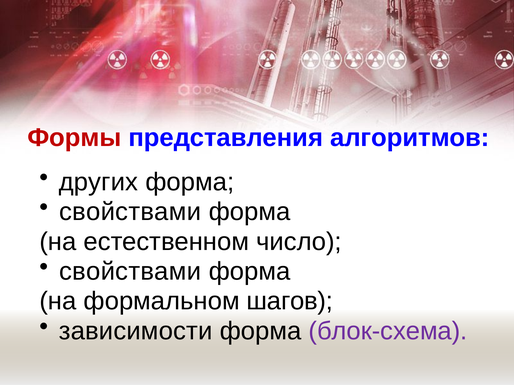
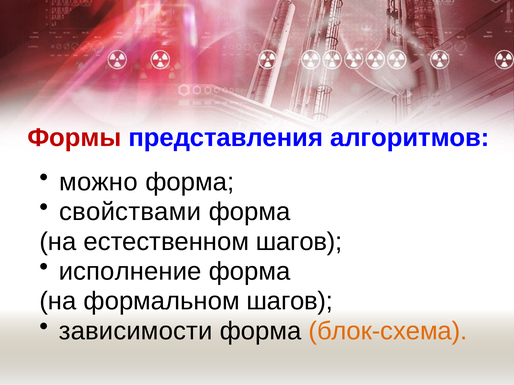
других: других -> можно
естественном число: число -> шагов
свойствами at (130, 272): свойствами -> исполнение
блок-схема colour: purple -> orange
